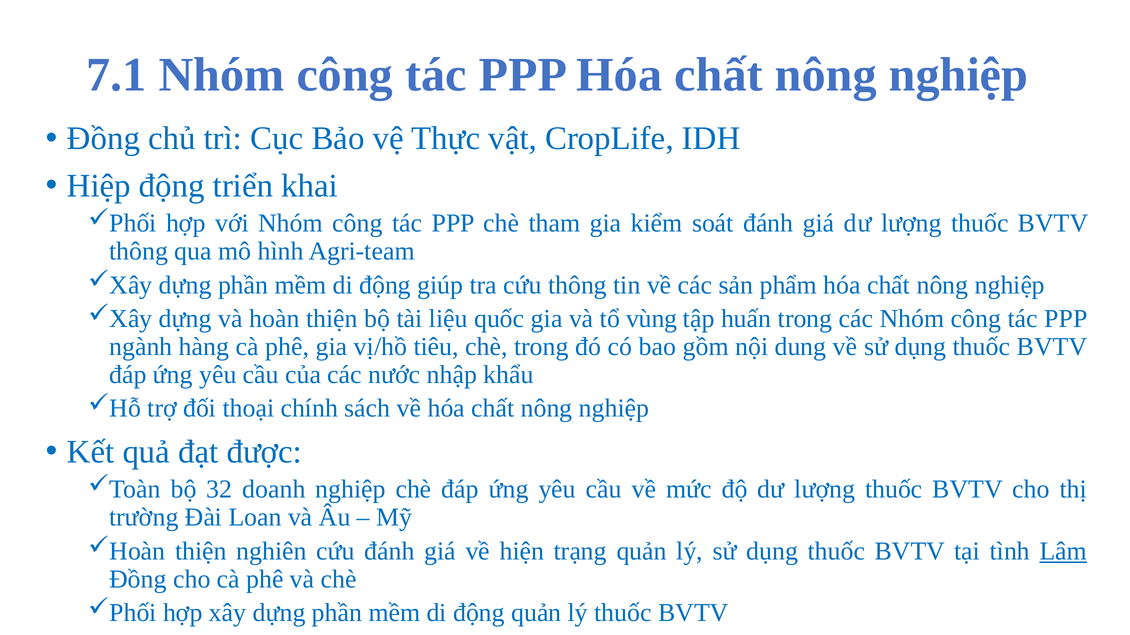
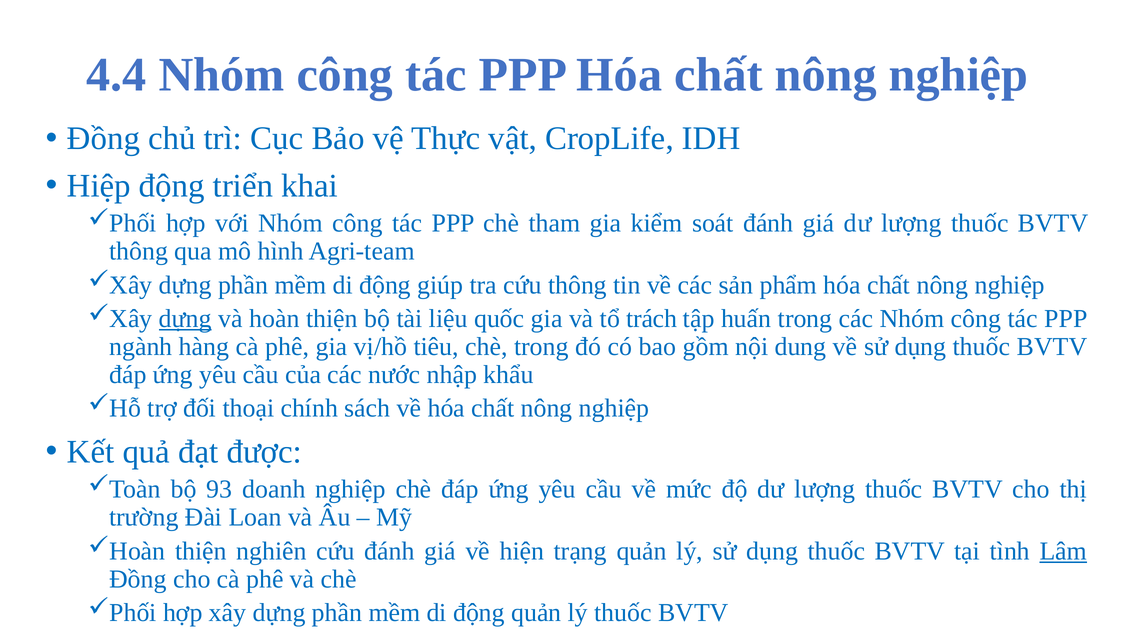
7.1: 7.1 -> 4.4
dựng at (185, 319) underline: none -> present
vùng: vùng -> trách
32: 32 -> 93
